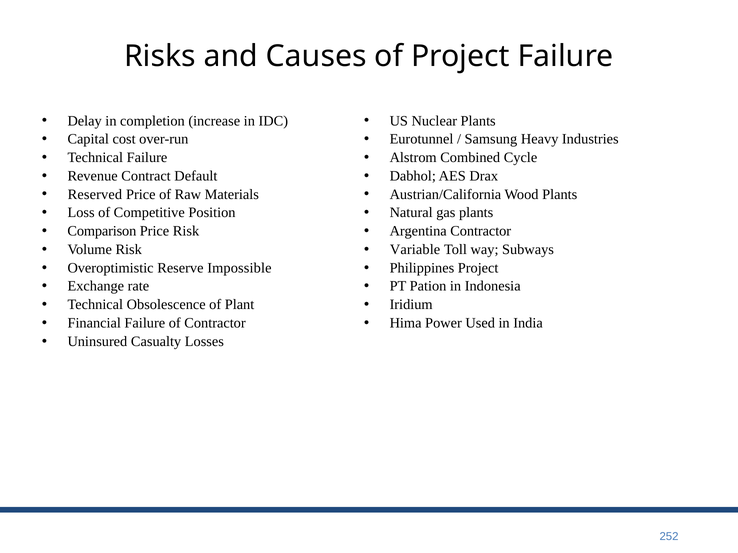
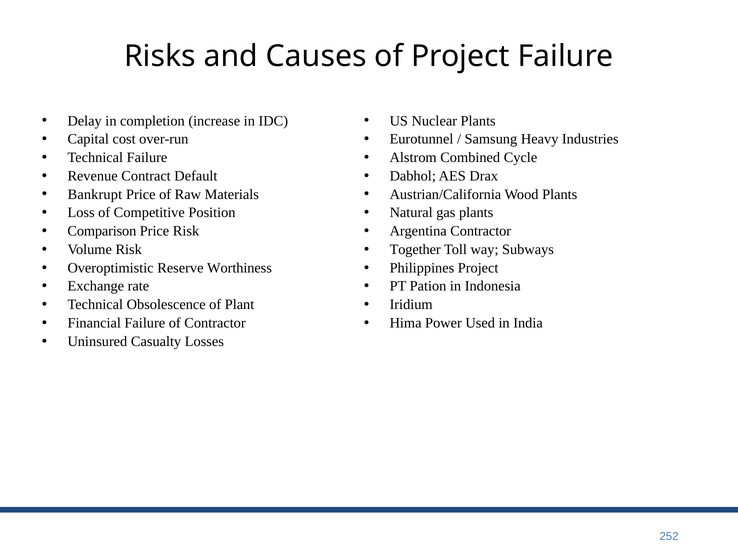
Reserved: Reserved -> Bankrupt
Variable: Variable -> Together
Impossible: Impossible -> Worthiness
